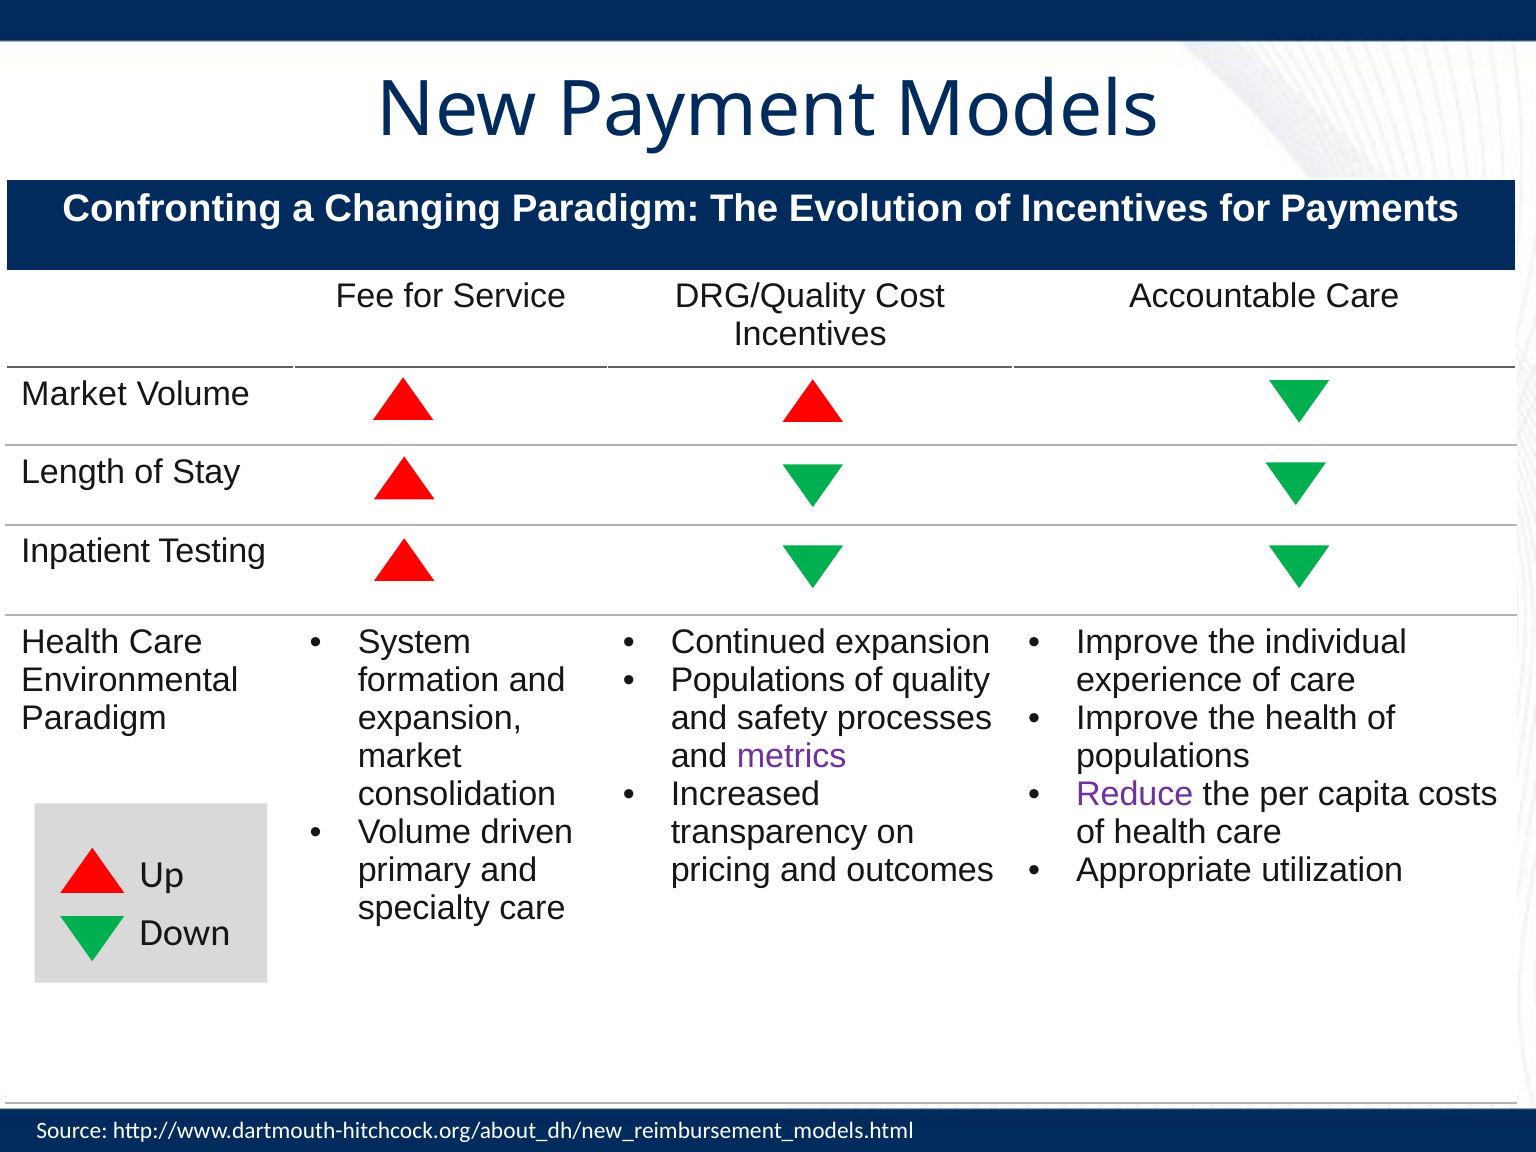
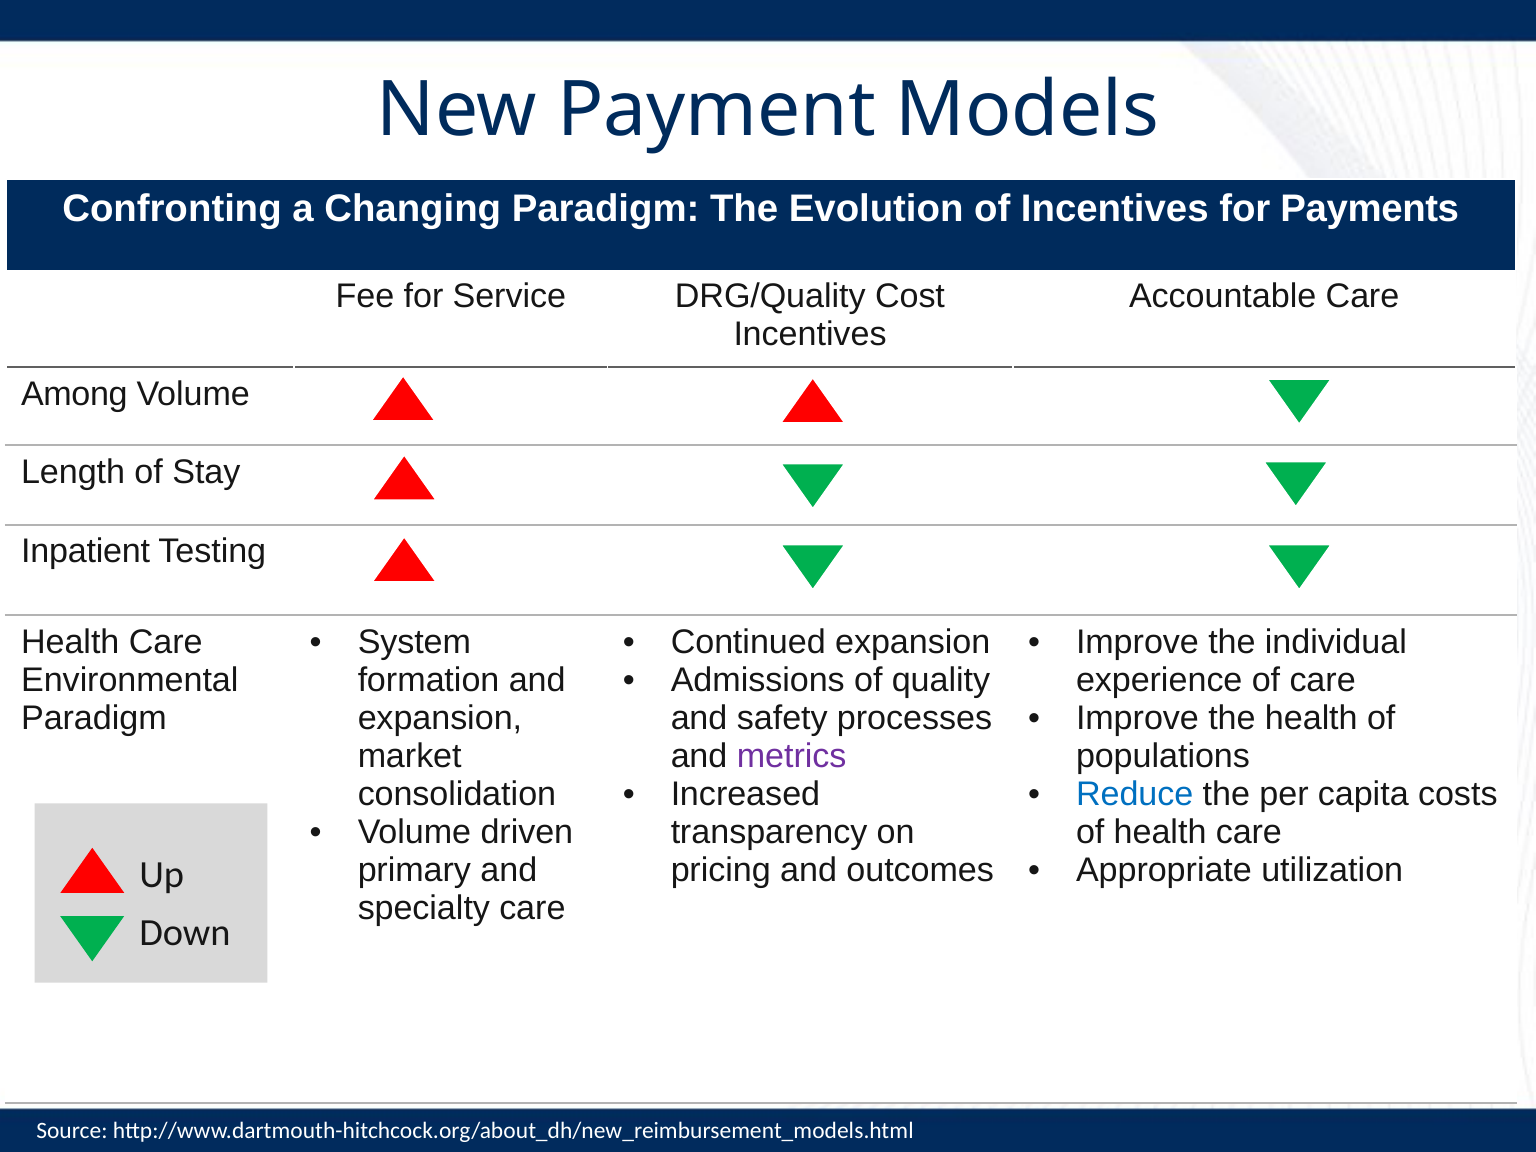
Market at (74, 394): Market -> Among
Populations at (758, 680): Populations -> Admissions
Reduce colour: purple -> blue
